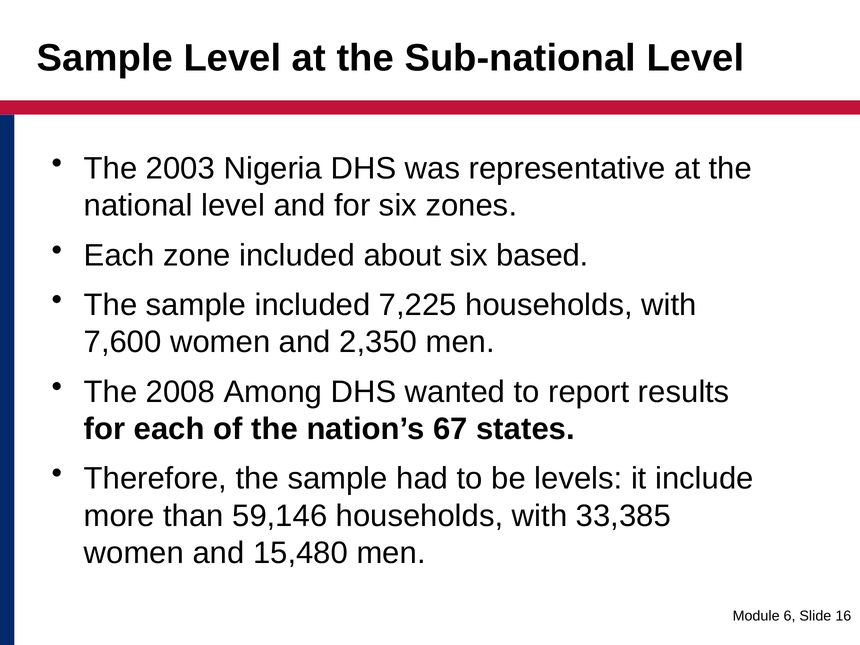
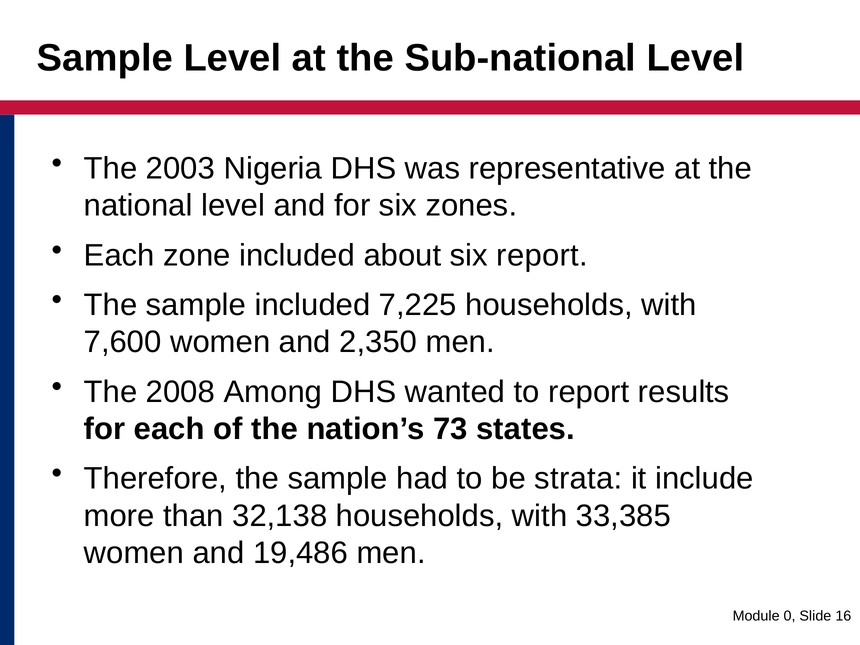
six based: based -> report
67: 67 -> 73
levels: levels -> strata
59,146: 59,146 -> 32,138
15,480: 15,480 -> 19,486
6: 6 -> 0
